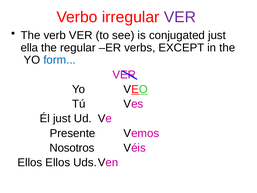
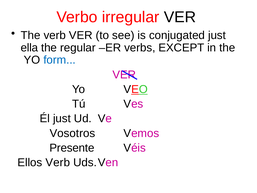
VER at (180, 17) colour: purple -> black
Presente: Presente -> Vosotros
Nosotros: Nosotros -> Presente
Ellos Ellos: Ellos -> Verb
